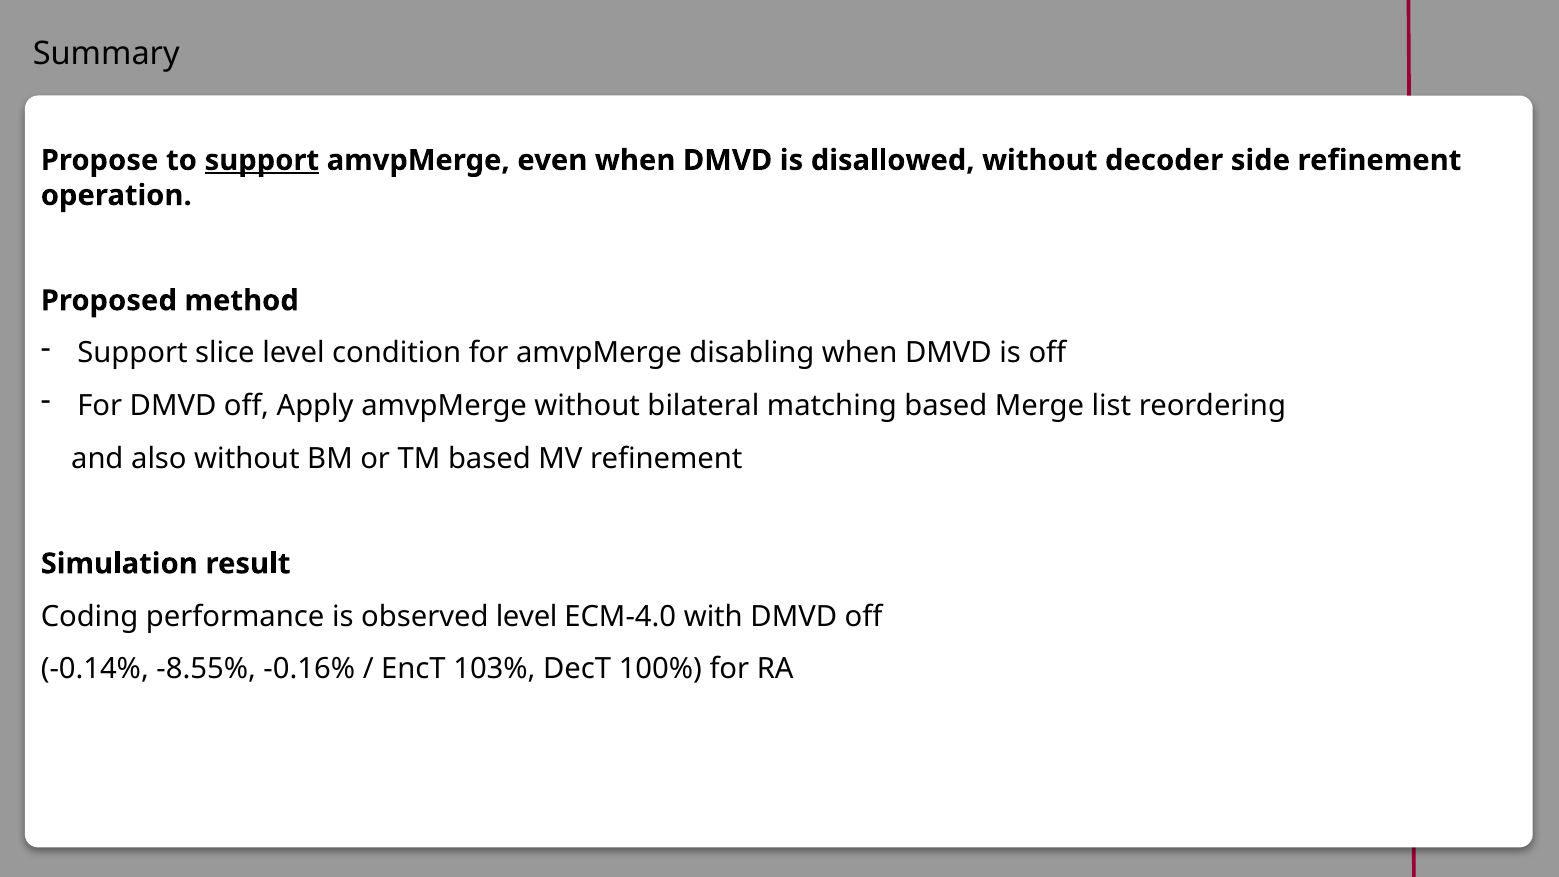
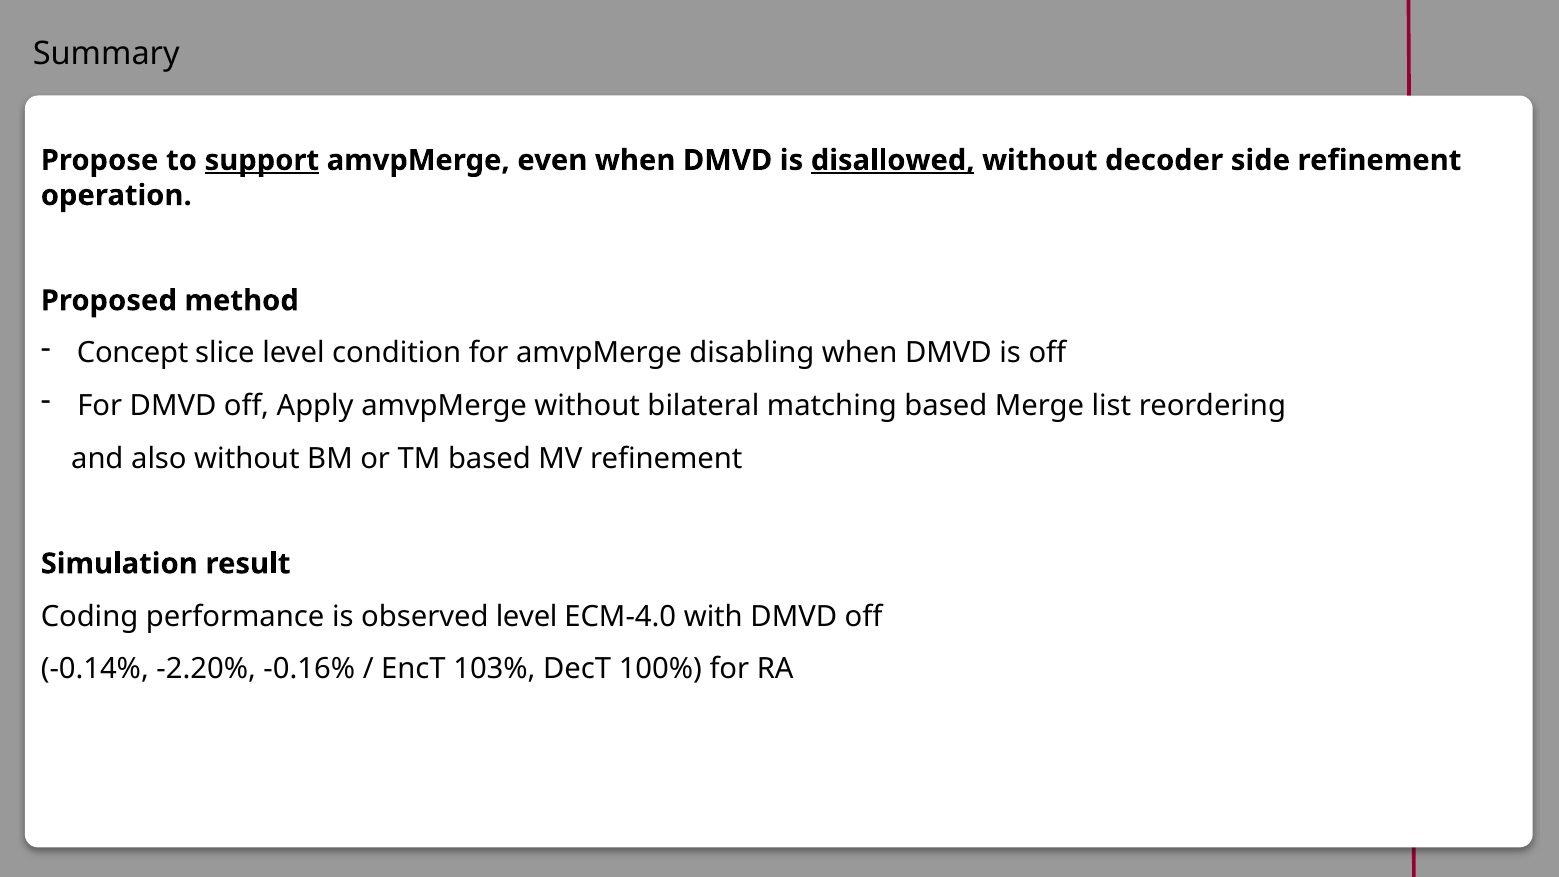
disallowed underline: none -> present
Support at (132, 353): Support -> Concept
-8.55%: -8.55% -> -2.20%
